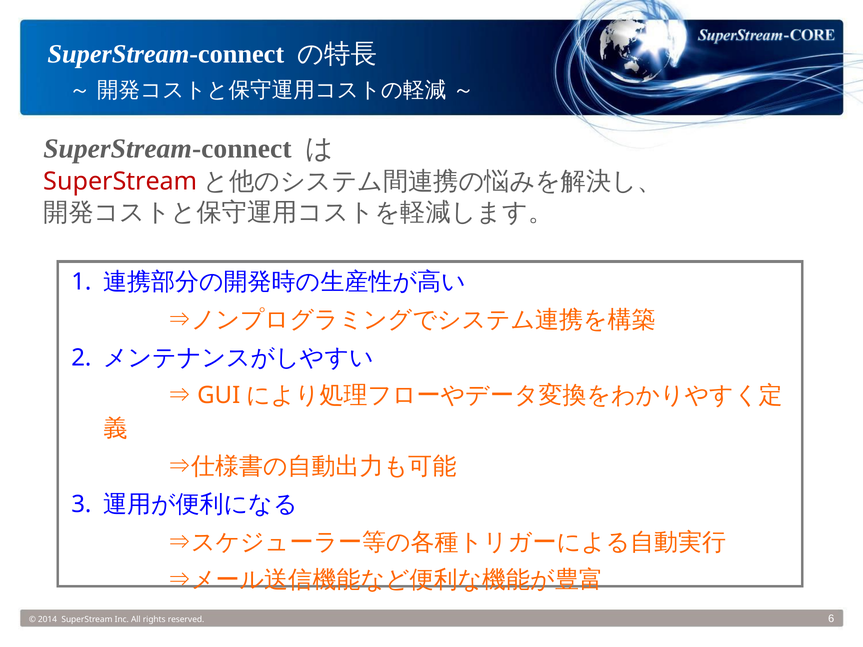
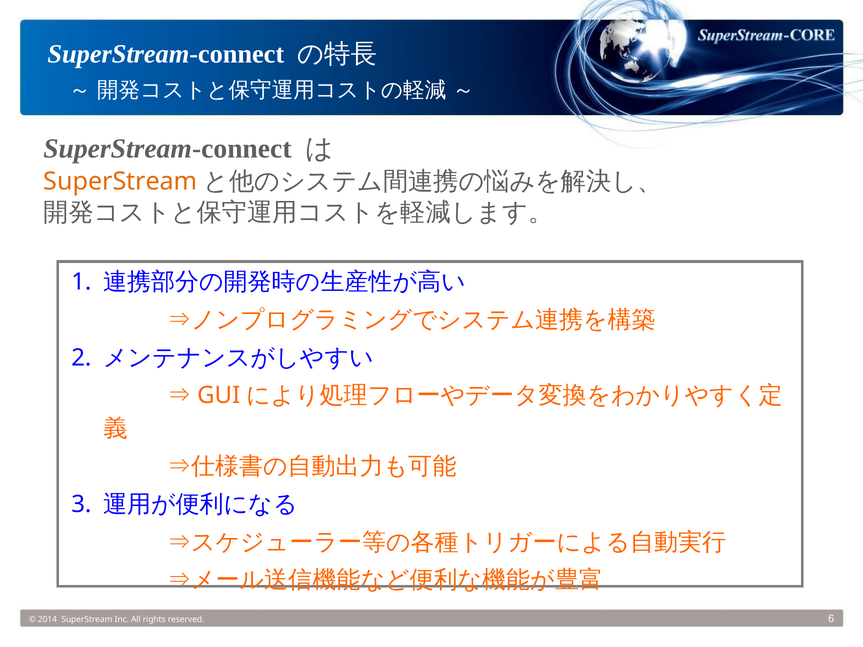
SuperStream at (120, 181) colour: red -> orange
